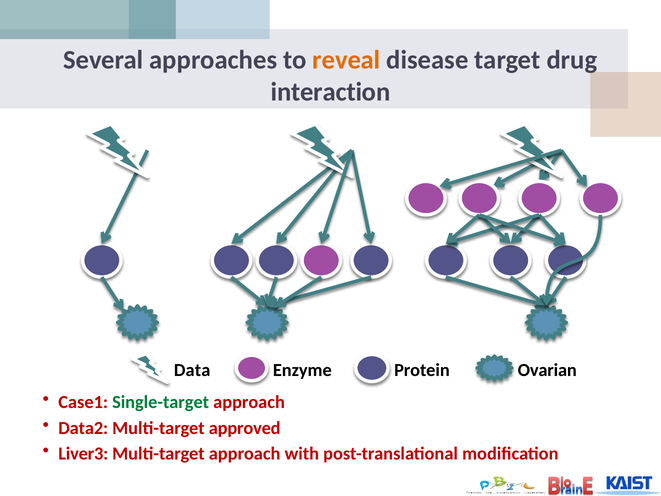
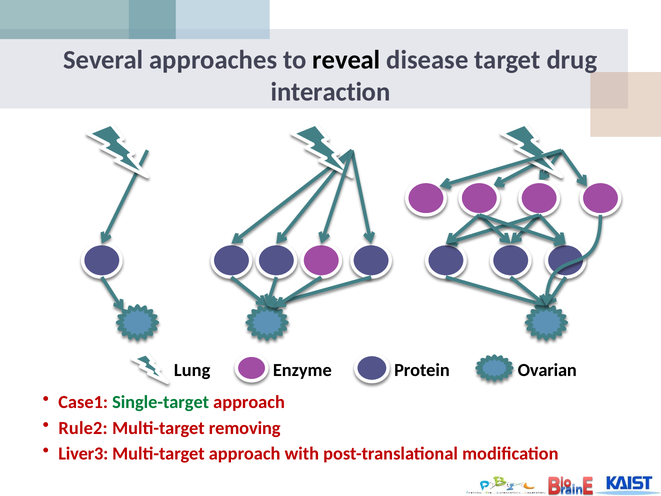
reveal colour: orange -> black
Data: Data -> Lung
Data2: Data2 -> Rule2
approved: approved -> removing
